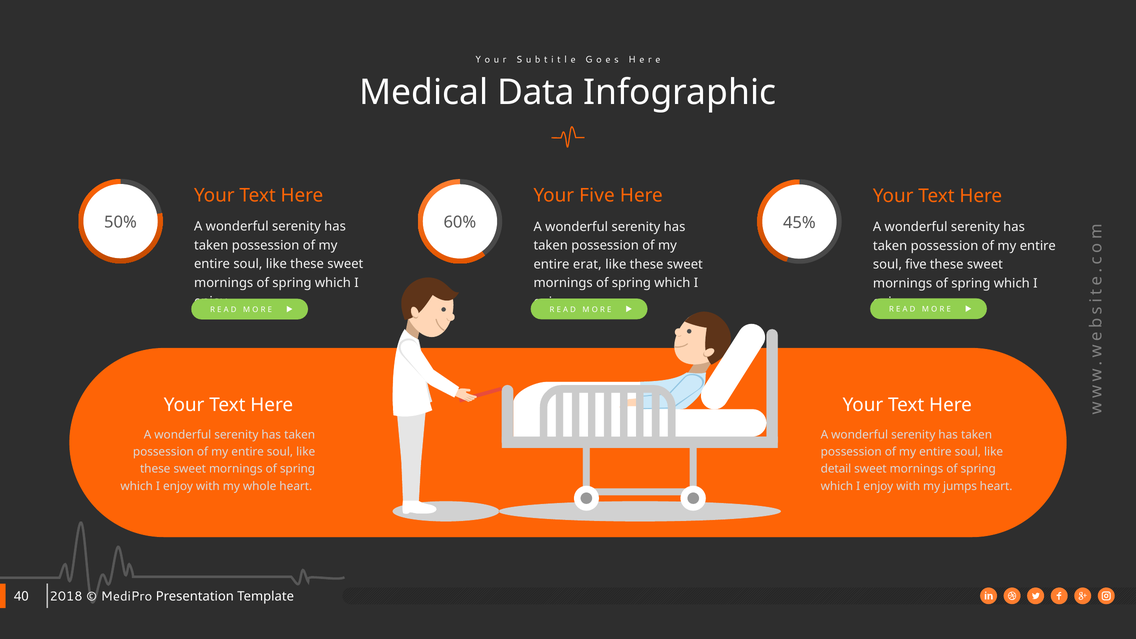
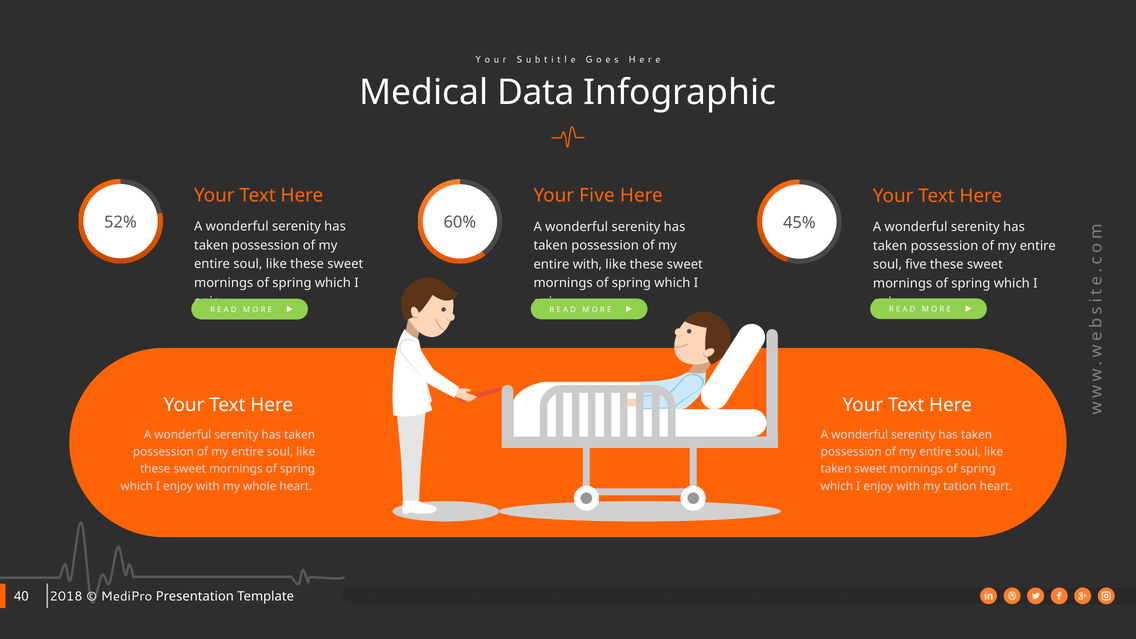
50%: 50% -> 52%
entire erat: erat -> with
detail at (836, 469): detail -> taken
jumps: jumps -> tation
